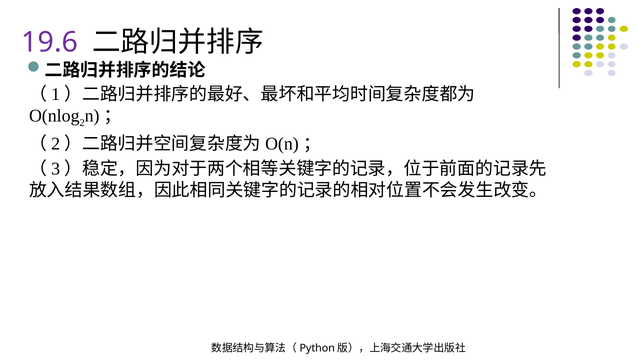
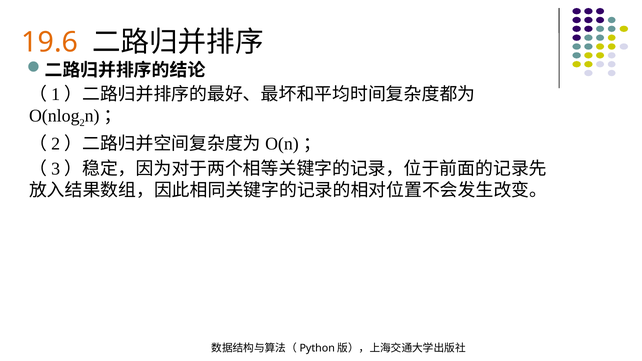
19.6 colour: purple -> orange
